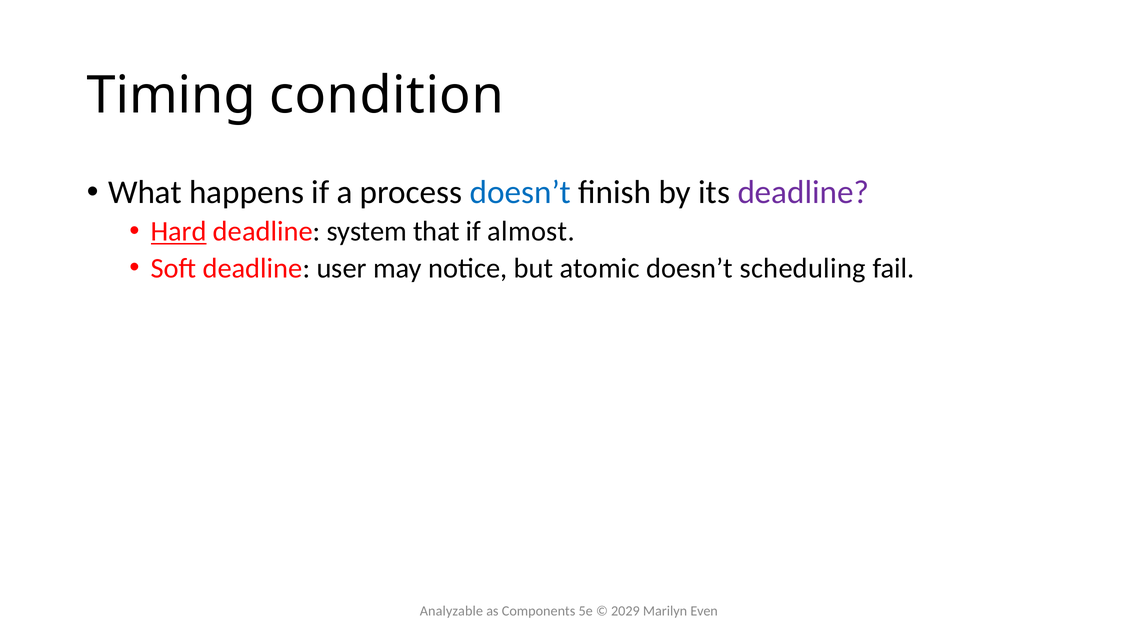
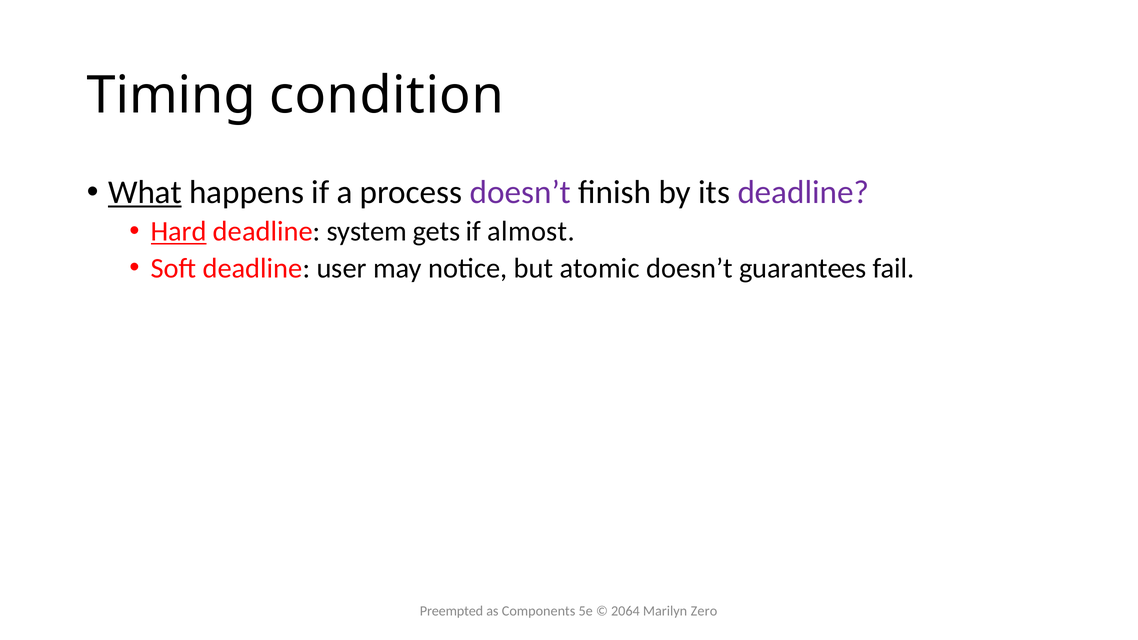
What underline: none -> present
doesn’t at (520, 192) colour: blue -> purple
that: that -> gets
scheduling: scheduling -> guarantees
Analyzable: Analyzable -> Preempted
2029: 2029 -> 2064
Even: Even -> Zero
